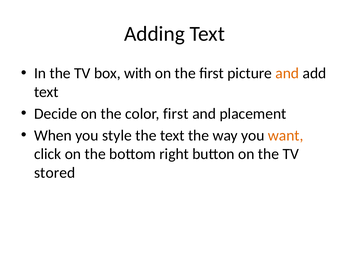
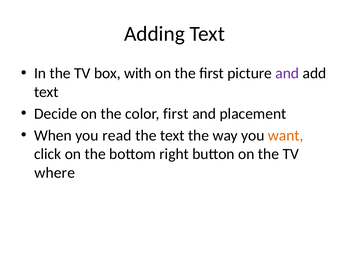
and at (287, 73) colour: orange -> purple
style: style -> read
stored: stored -> where
